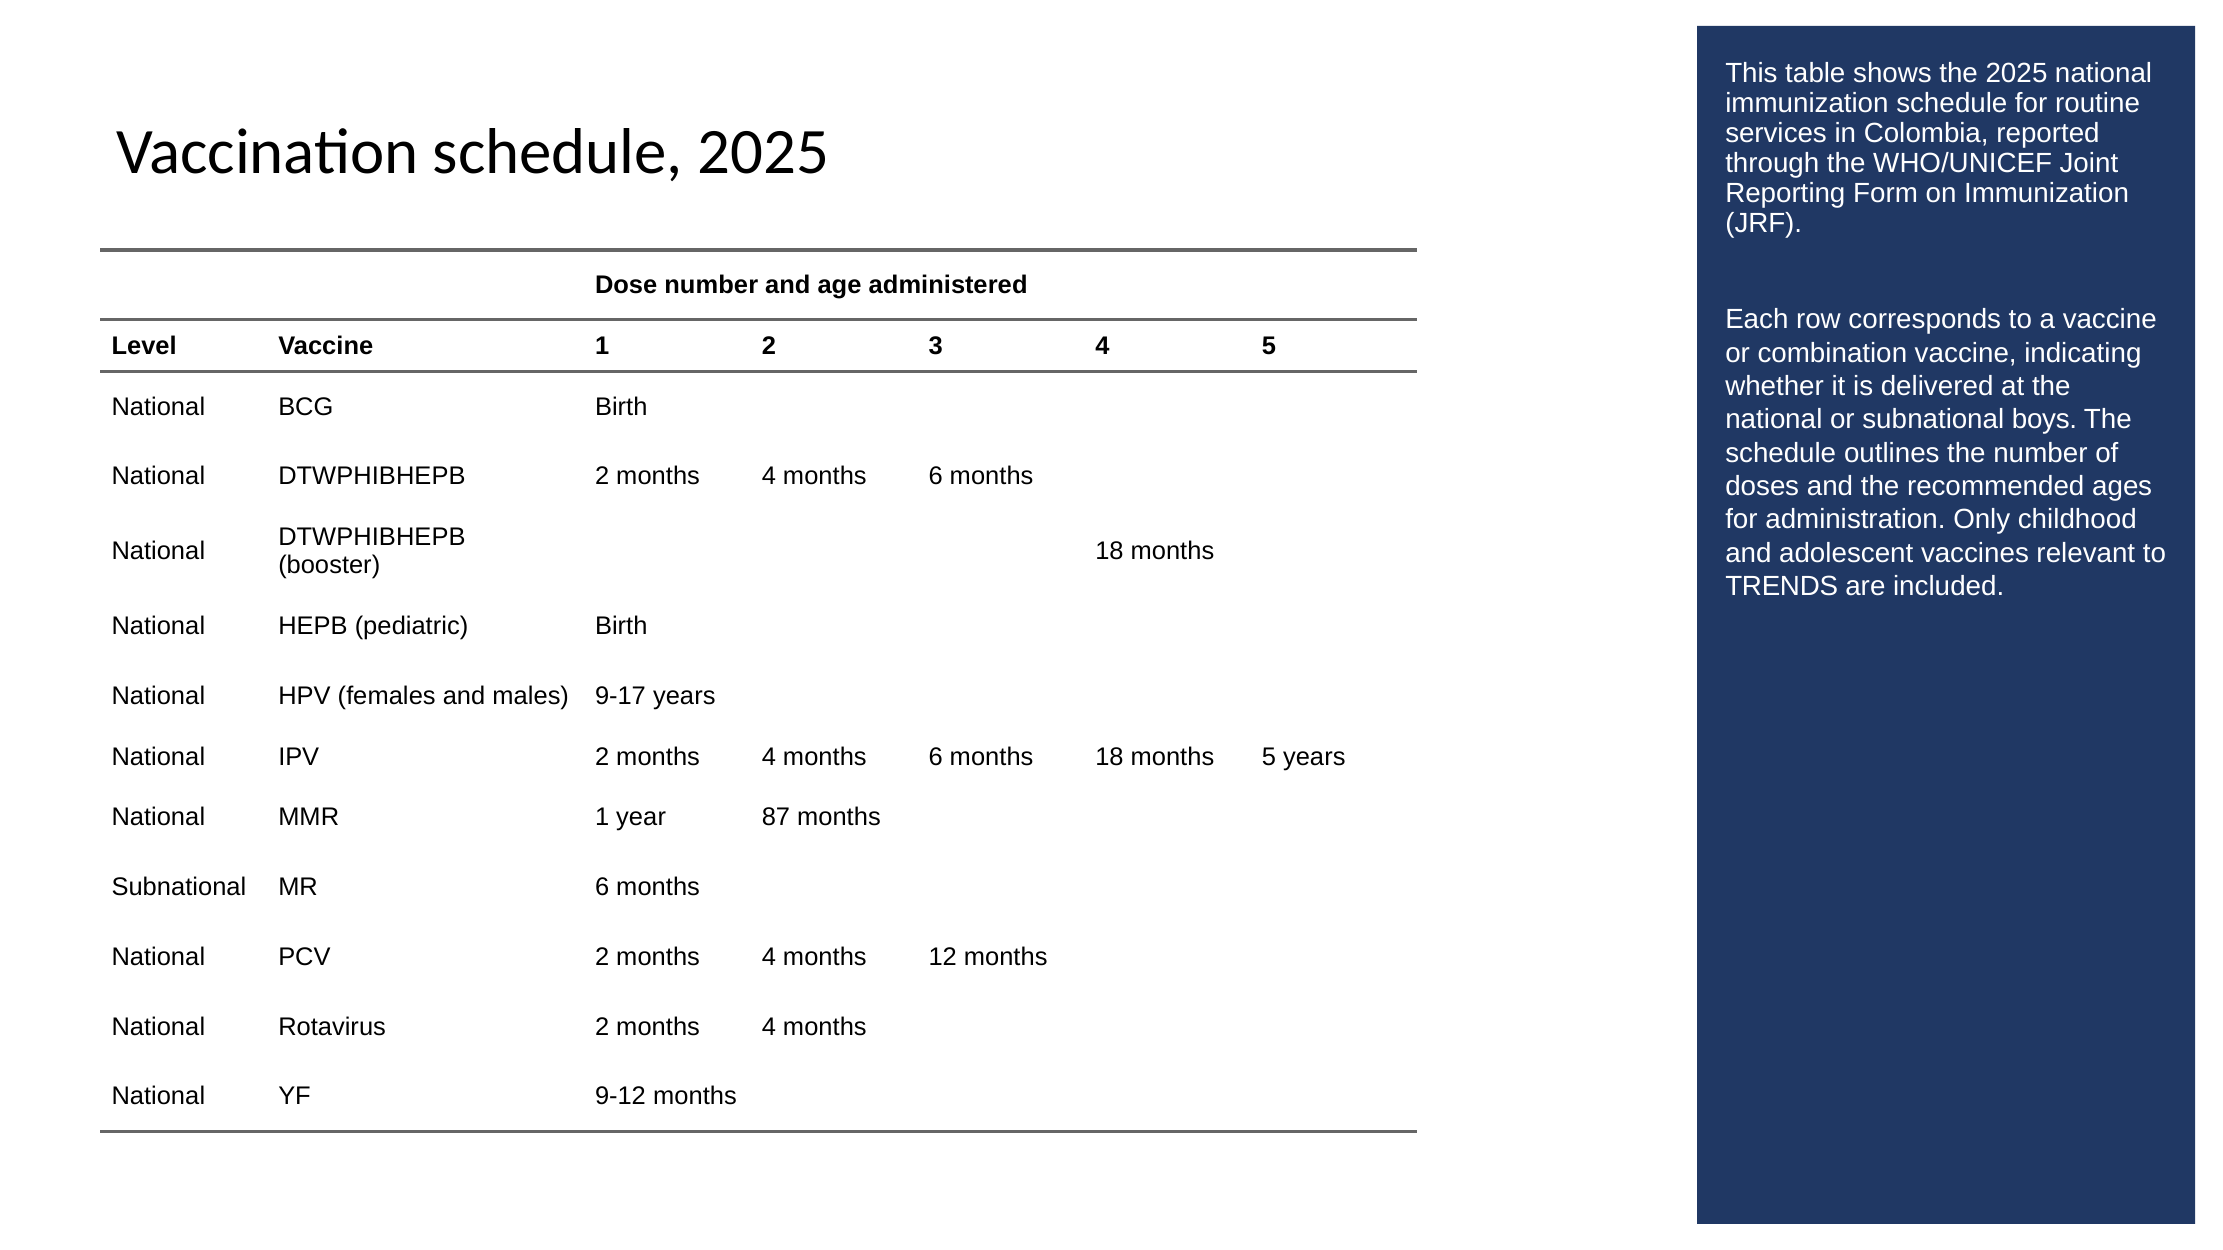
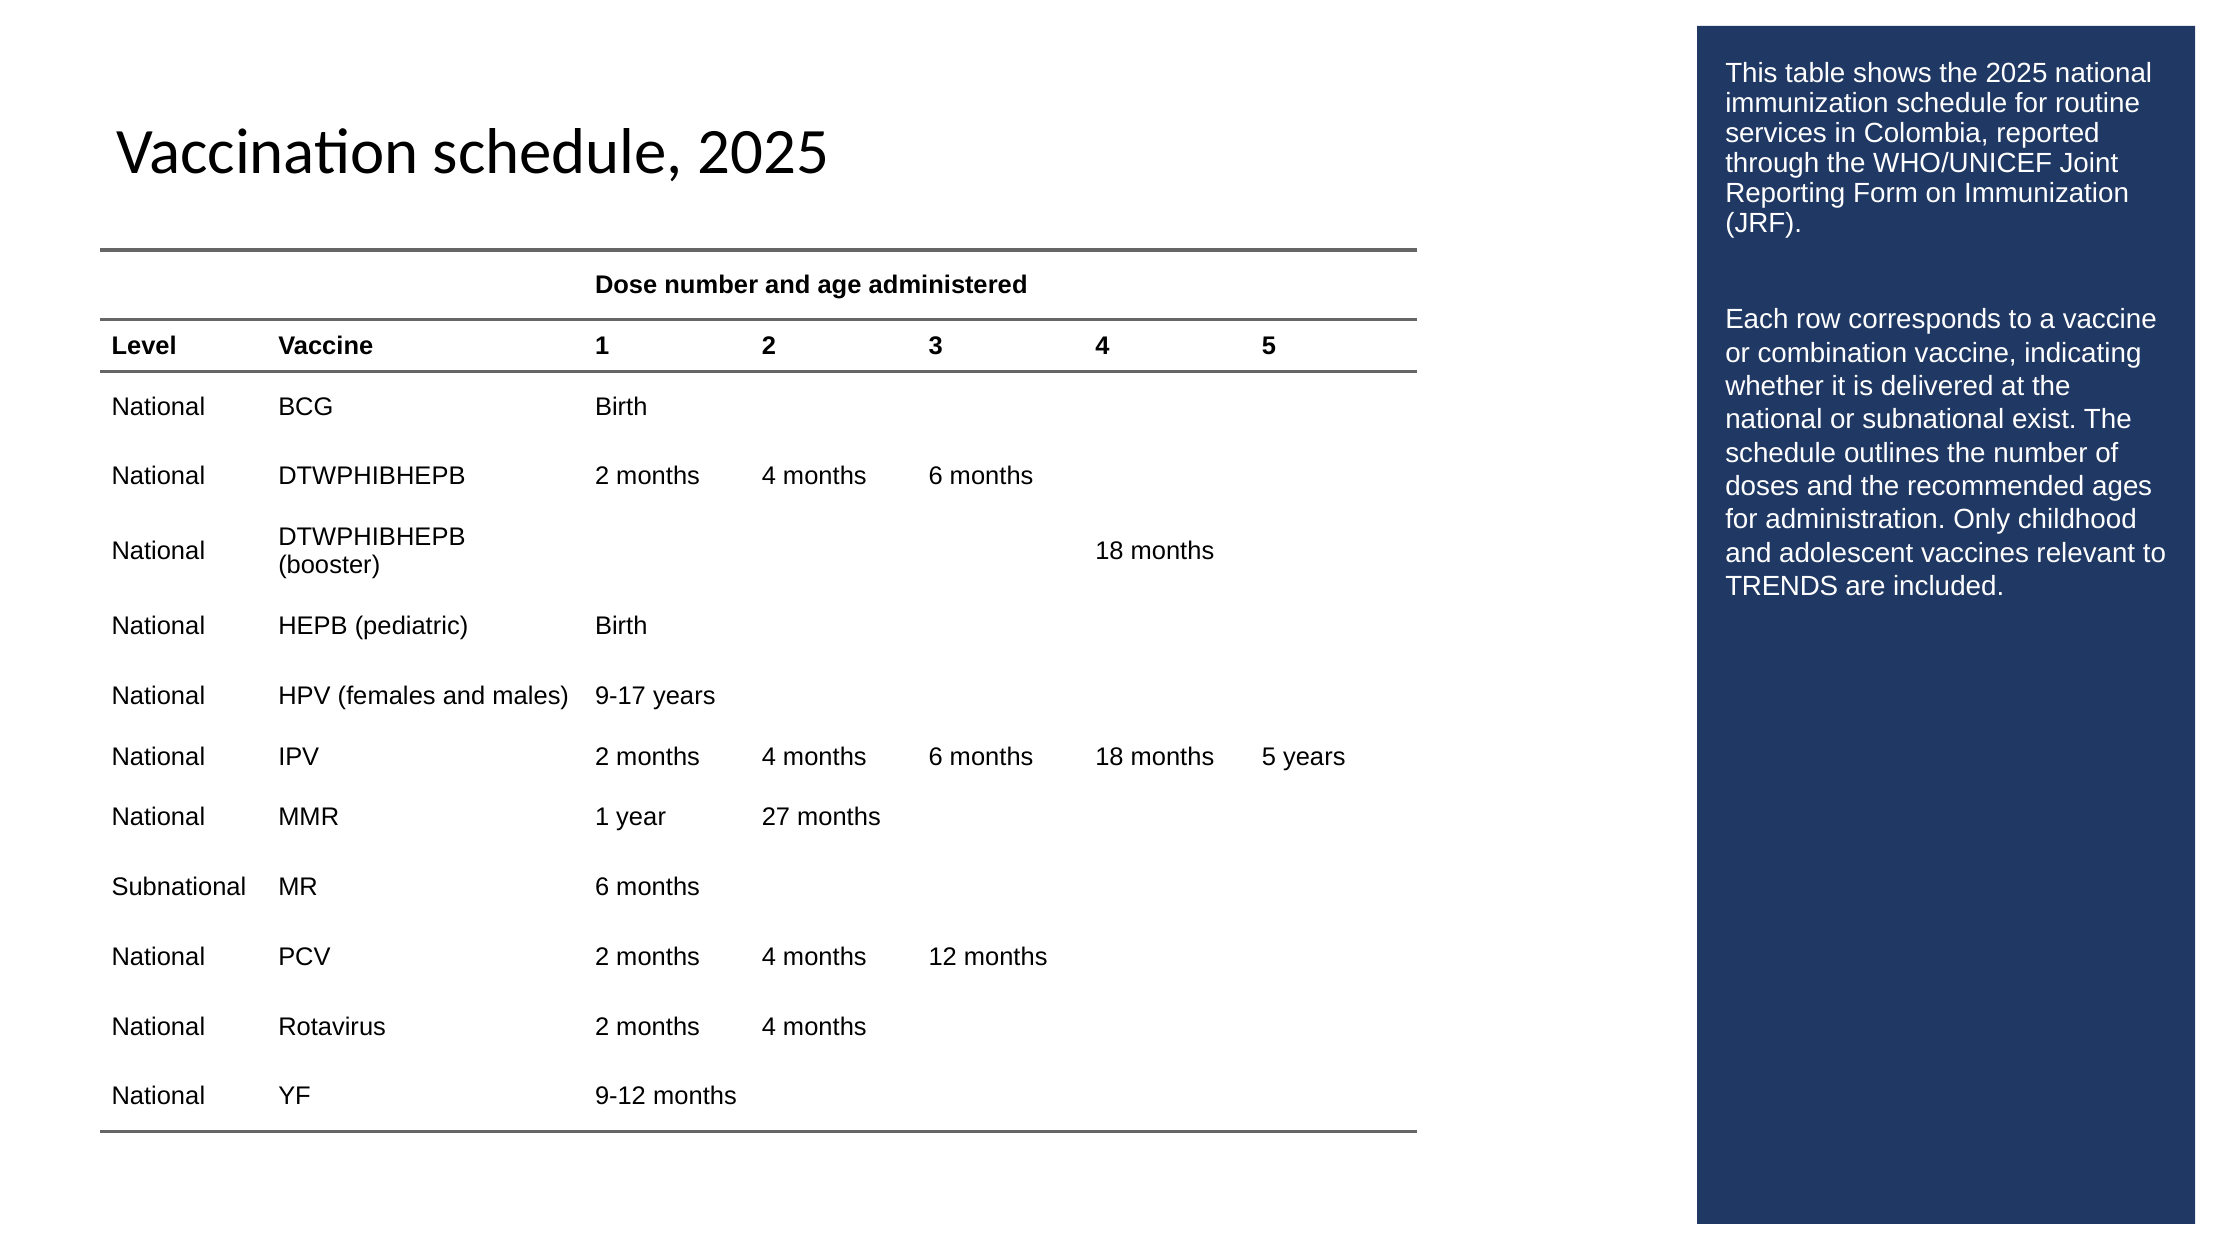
boys: boys -> exist
87: 87 -> 27
